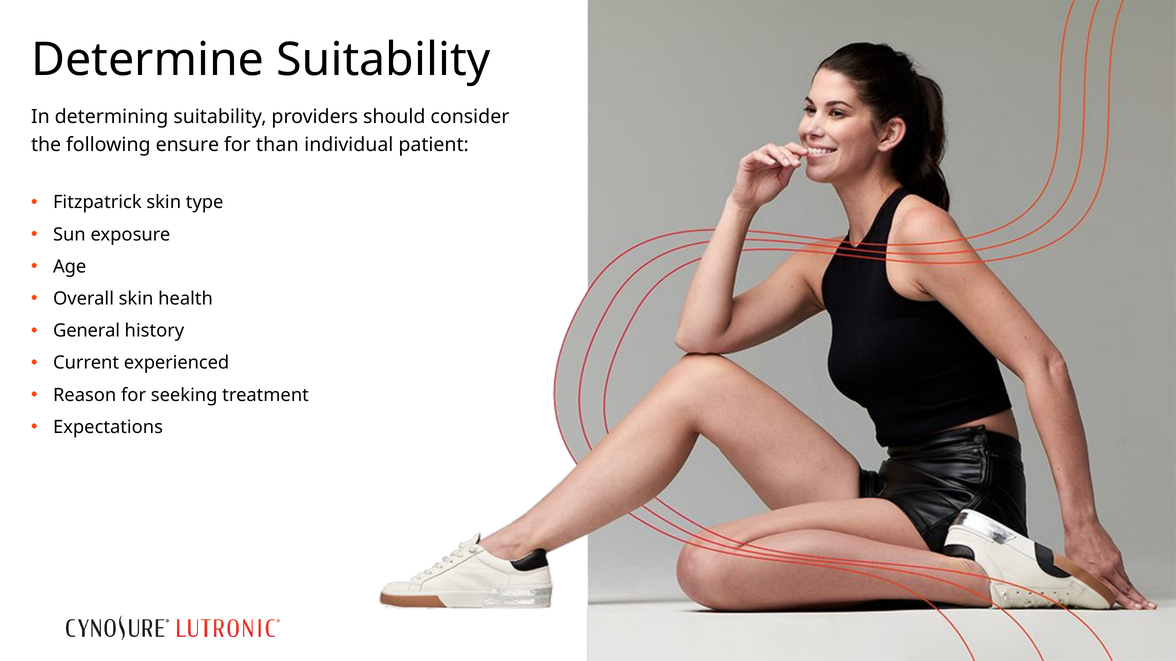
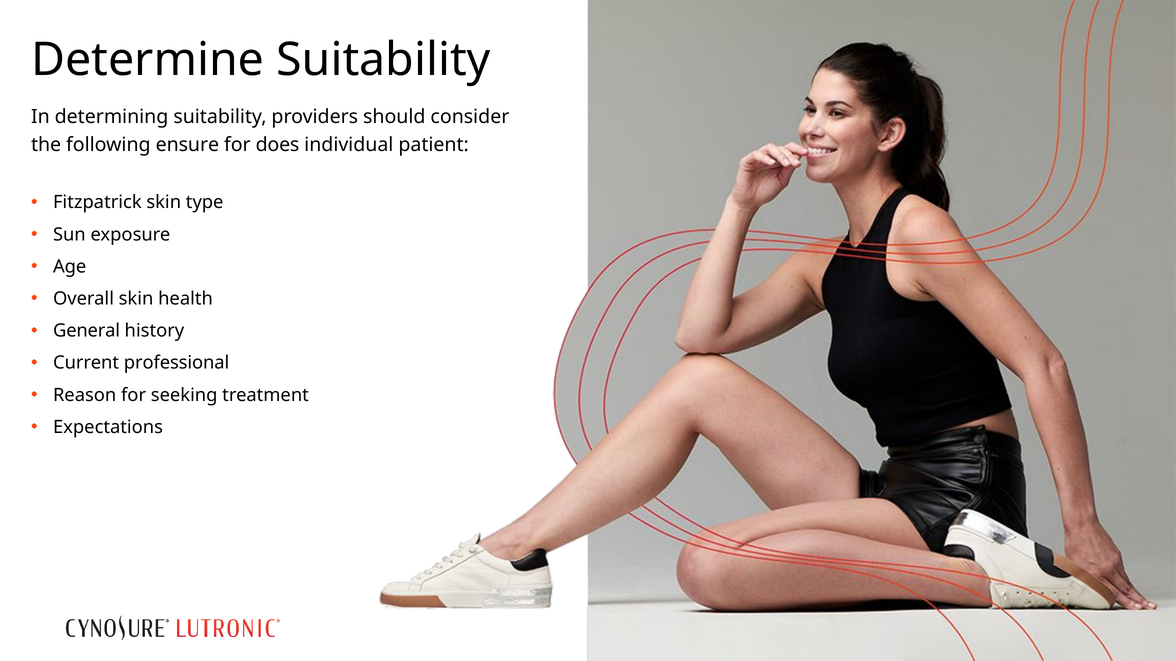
than: than -> does
experienced: experienced -> professional
